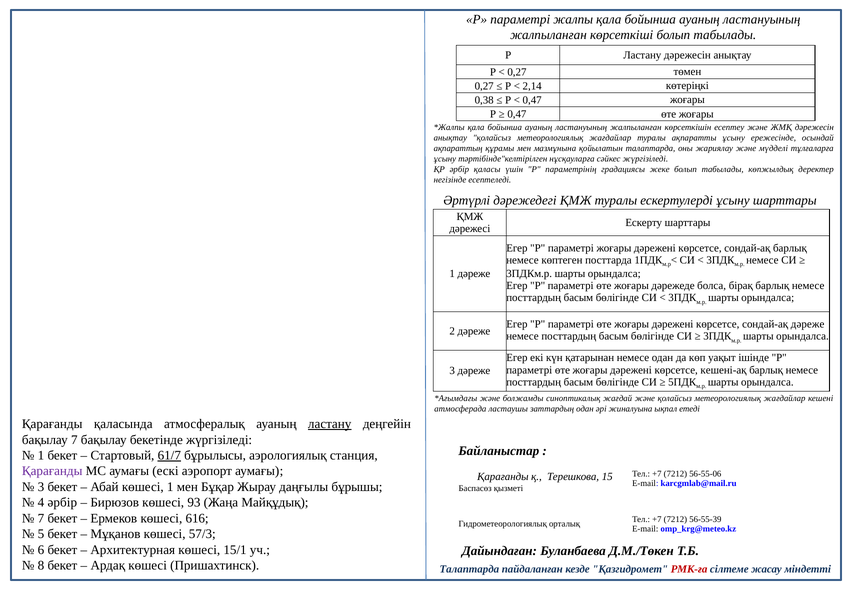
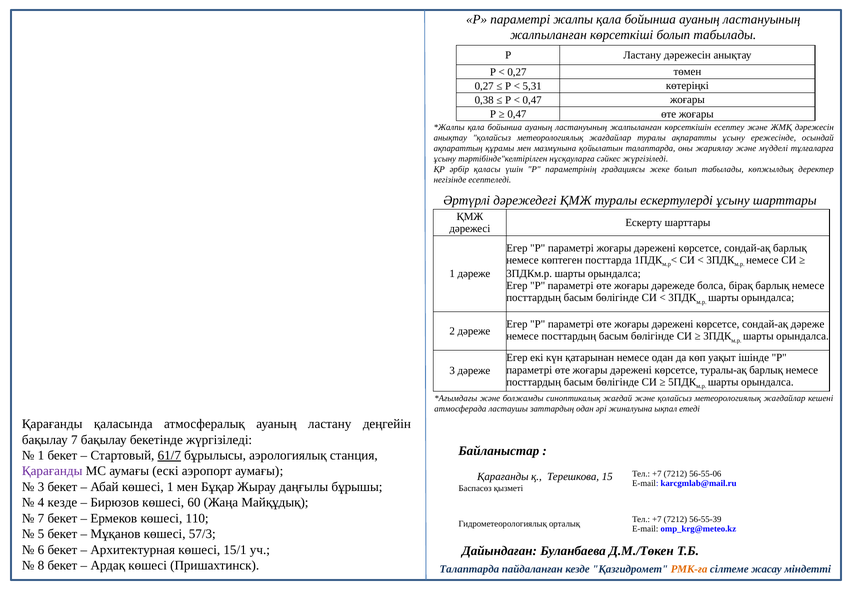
2,14: 2,14 -> 5,31
кешені-ақ: кешені-ақ -> туралы-ақ
ластану at (330, 424) underline: present -> none
4 әрбір: әрбір -> кезде
93: 93 -> 60
616: 616 -> 110
РМК-ға colour: red -> orange
